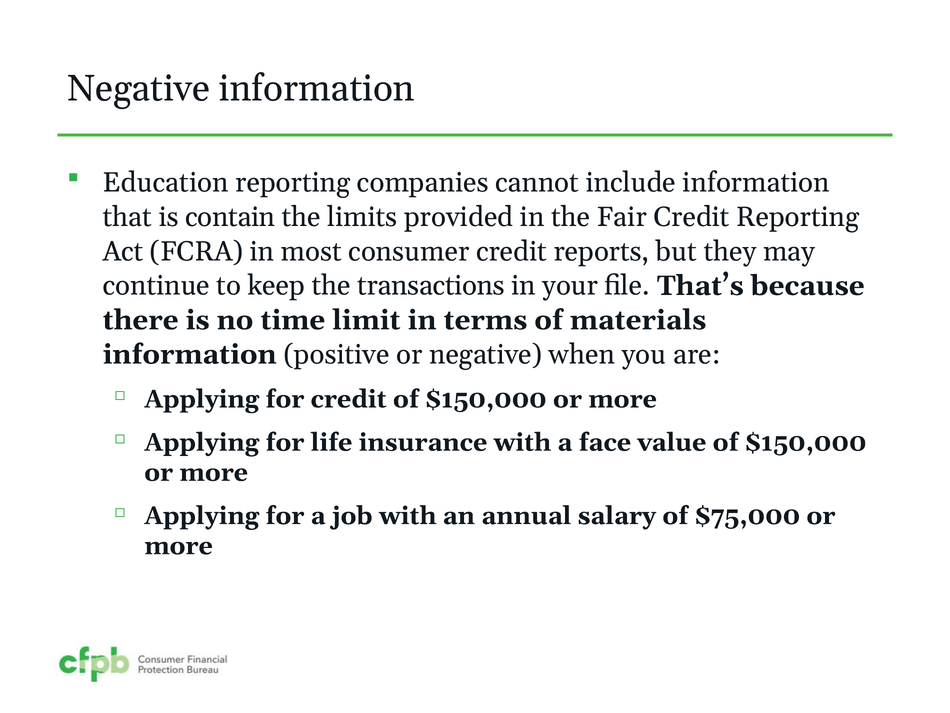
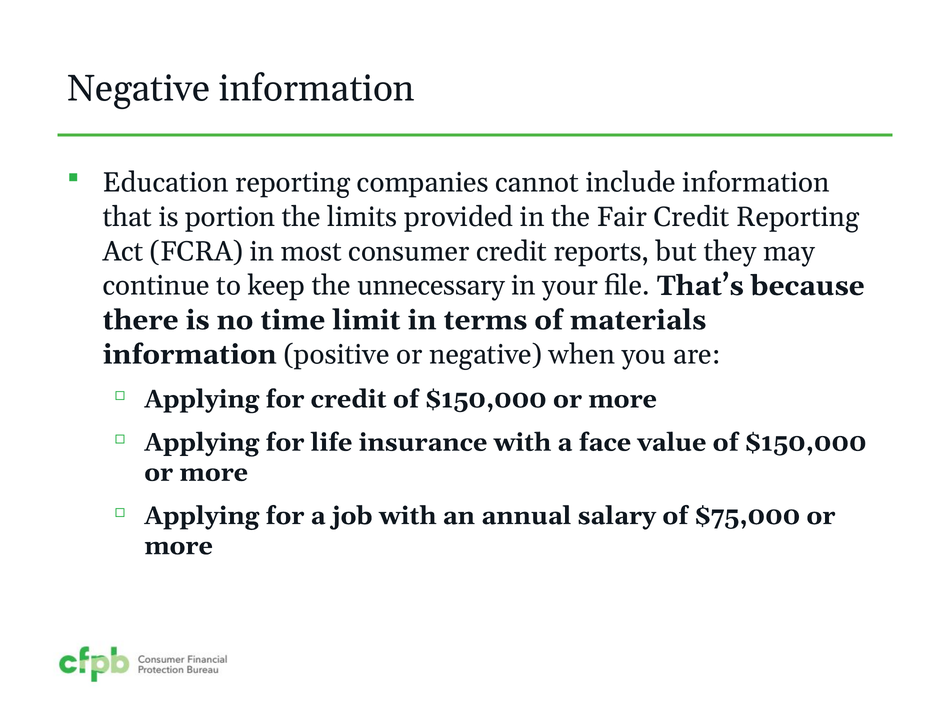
contain: contain -> portion
transactions: transactions -> unnecessary
